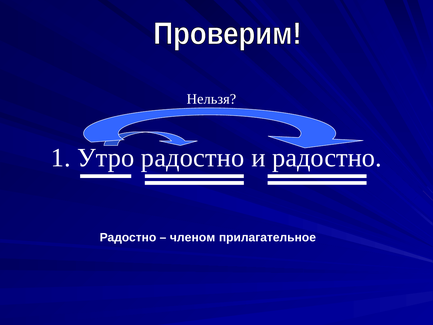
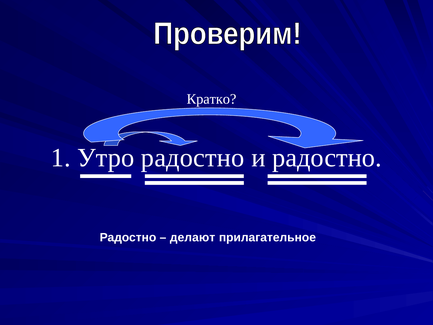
Нельзя: Нельзя -> Кратко
членом: членом -> делают
